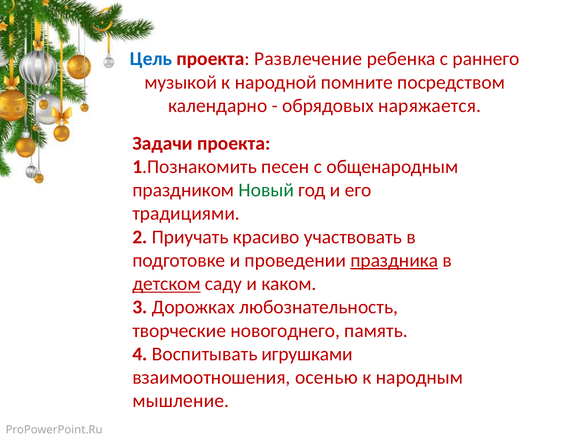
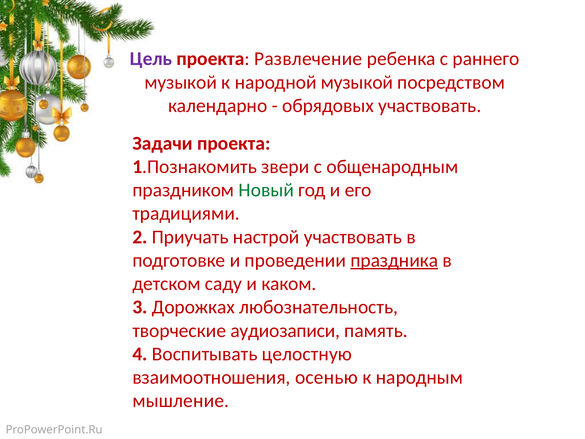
Цель colour: blue -> purple
народной помните: помните -> музыкой
обрядовых наряжается: наряжается -> участвовать
песен: песен -> звери
красиво: красиво -> настрой
детском underline: present -> none
новогоднего: новогоднего -> аудиозаписи
игрушками: игрушками -> целостную
